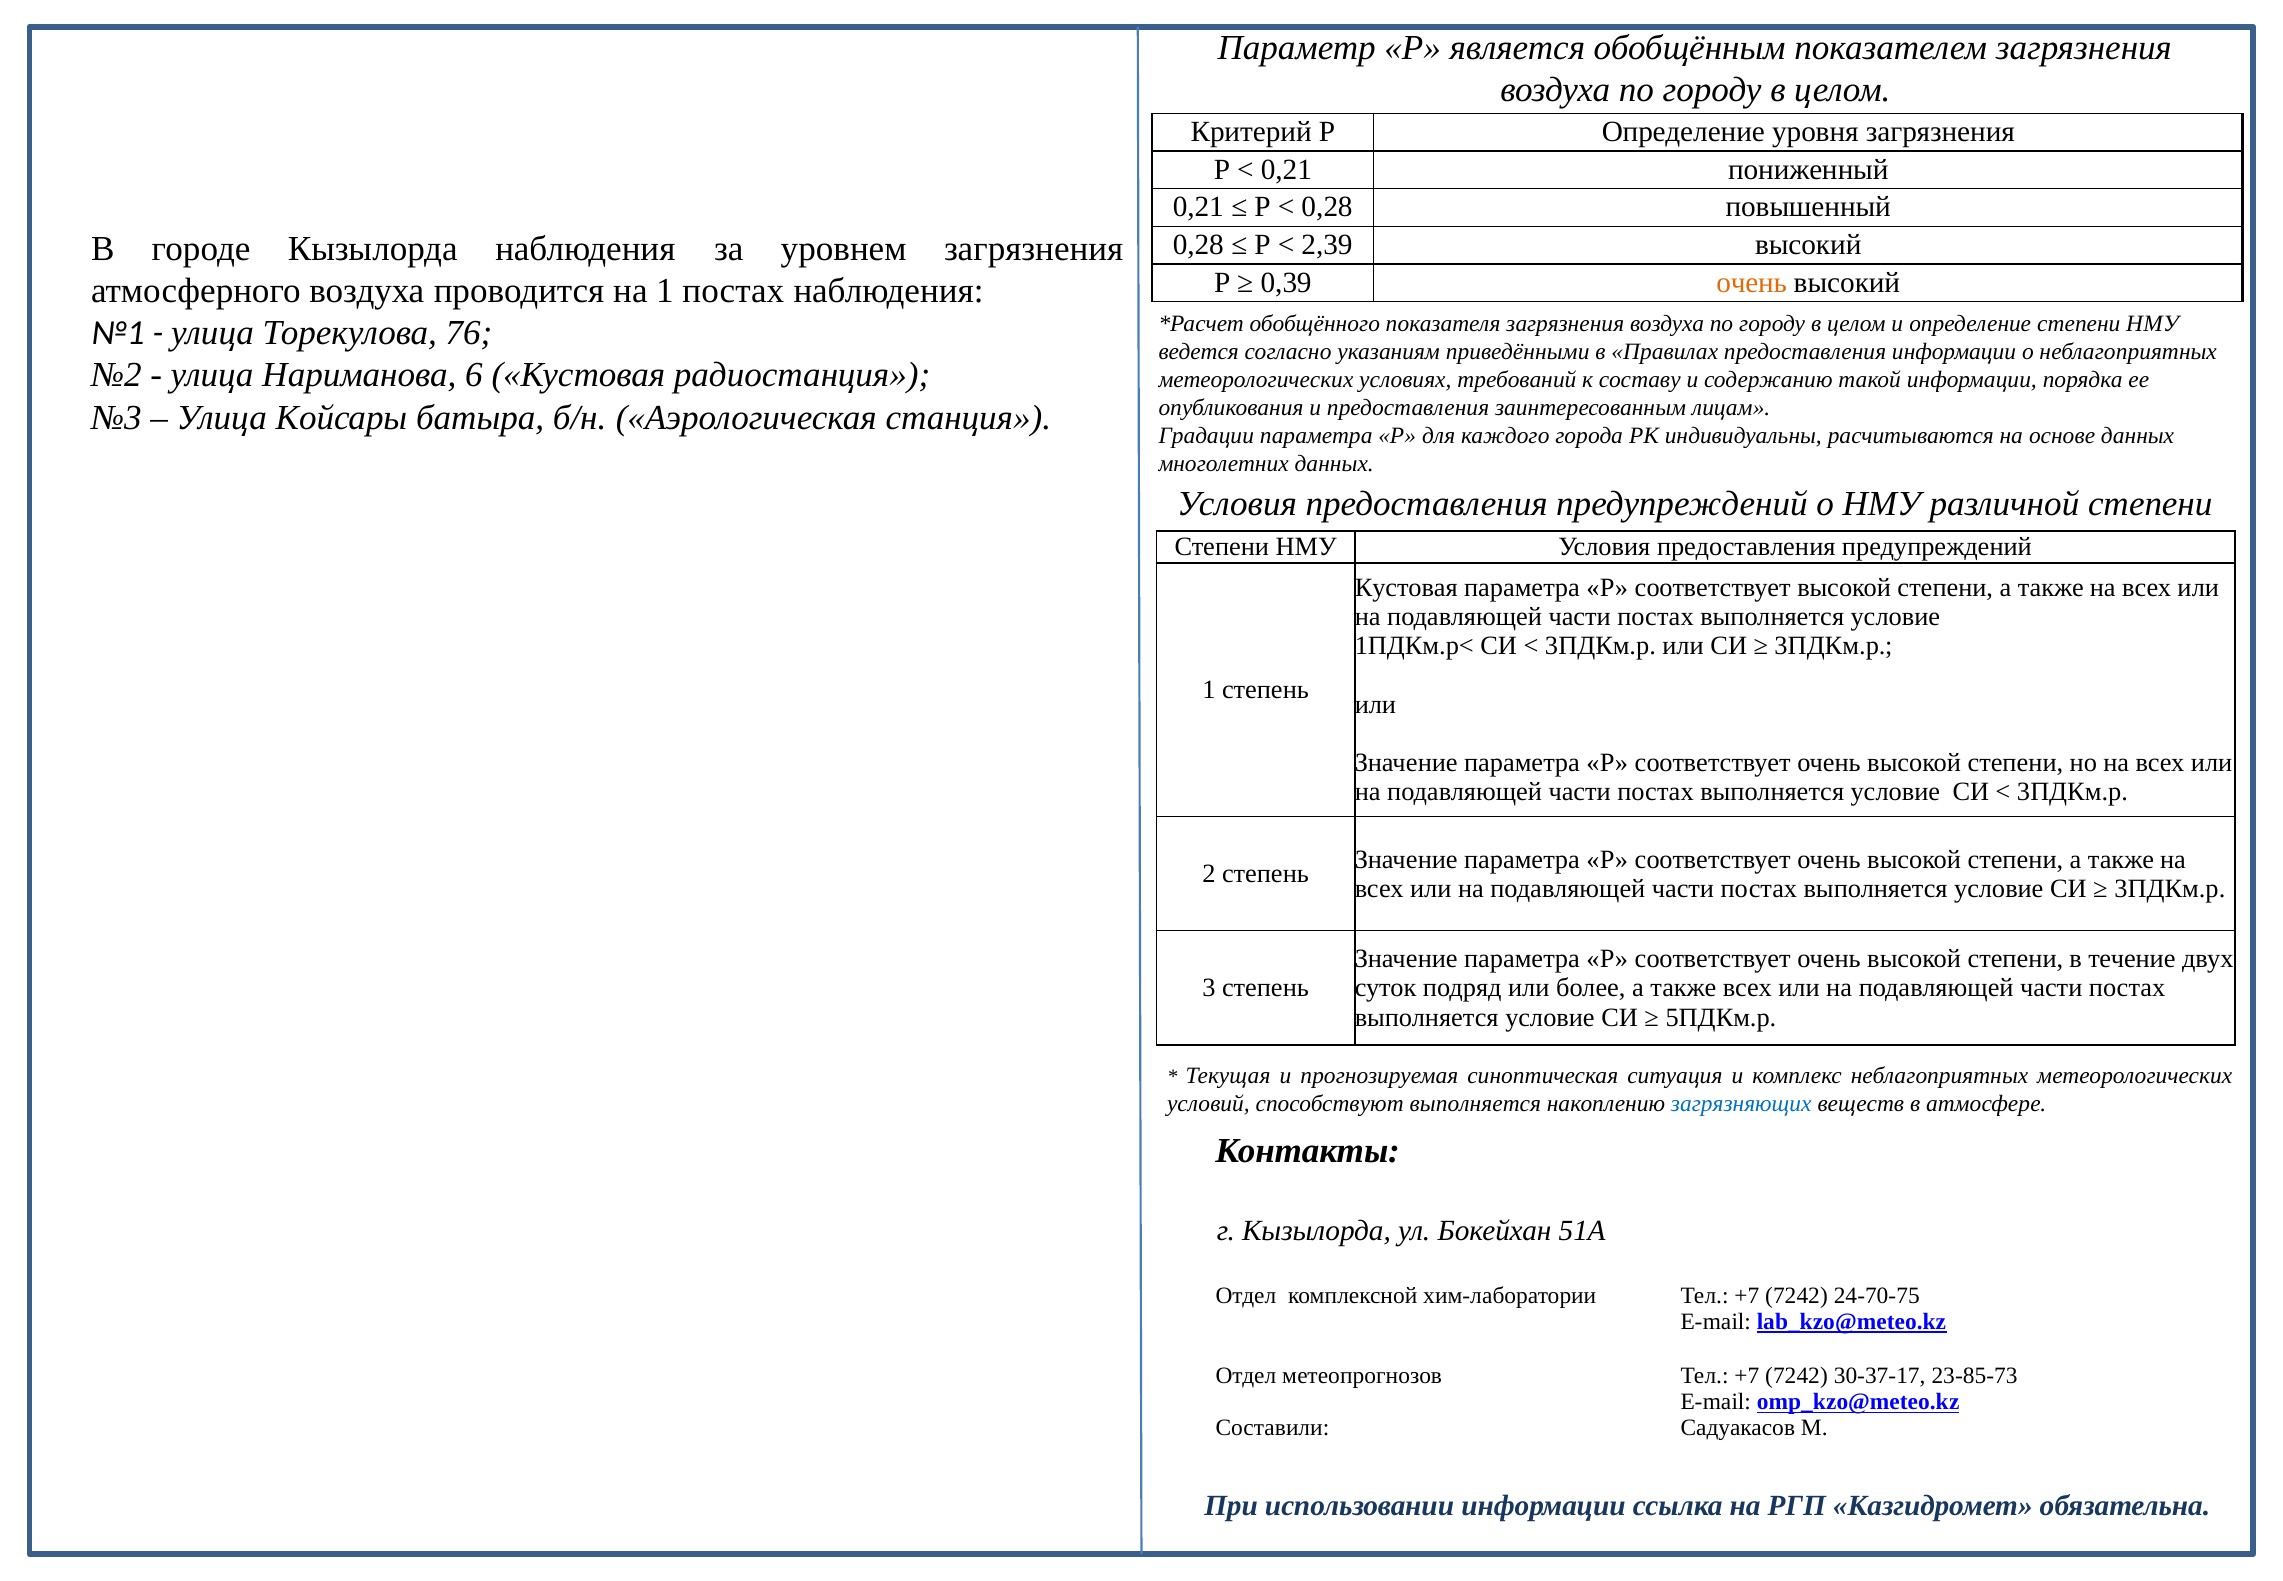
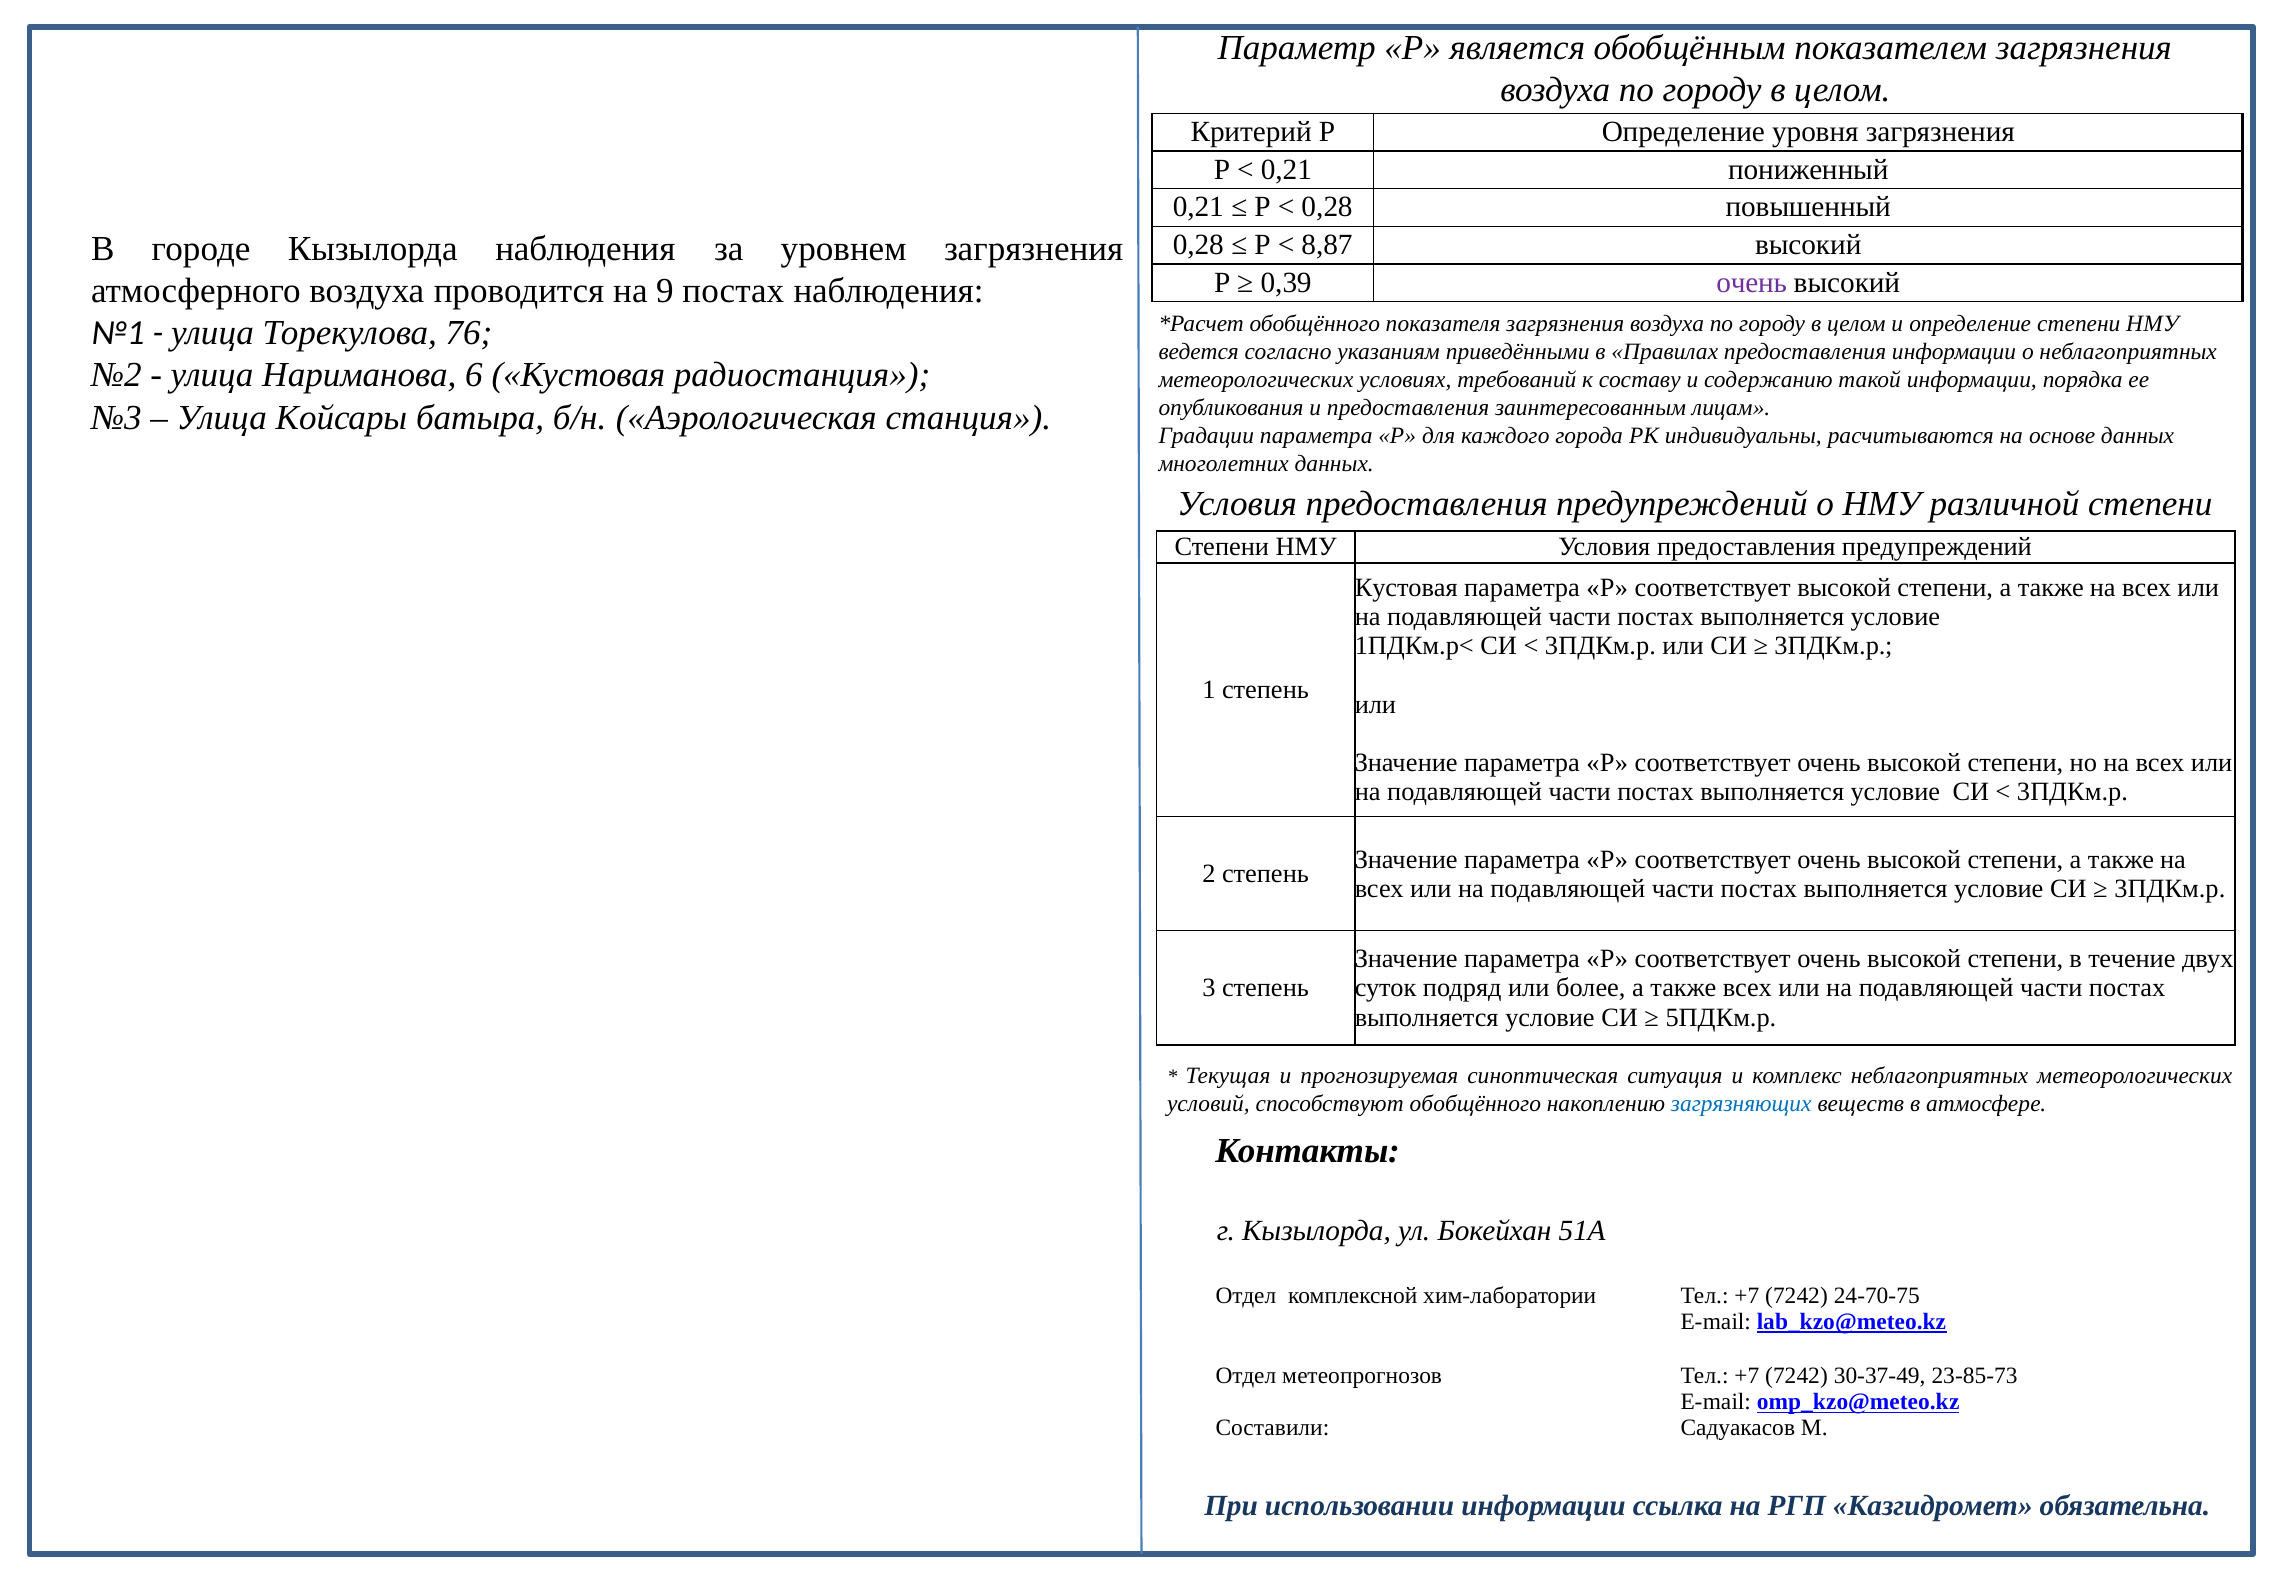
2,39: 2,39 -> 8,87
очень at (1752, 283) colour: orange -> purple
на 1: 1 -> 9
способствуют выполняется: выполняется -> обобщённого
30-37-17: 30-37-17 -> 30-37-49
